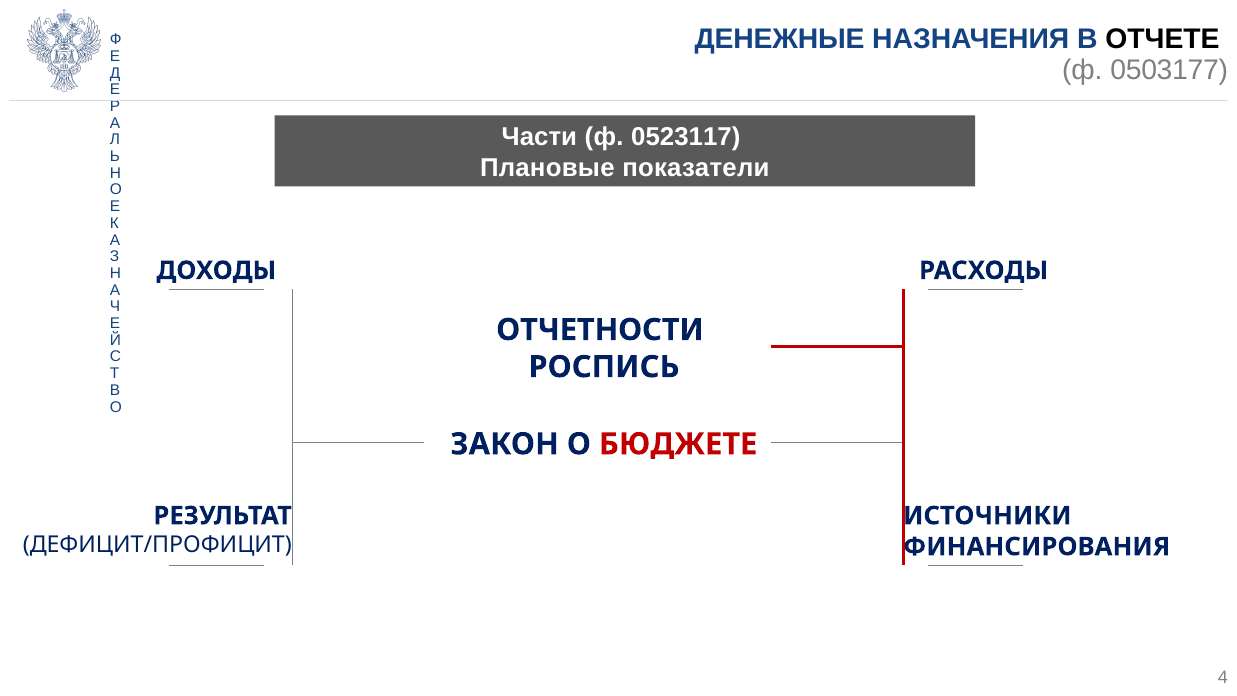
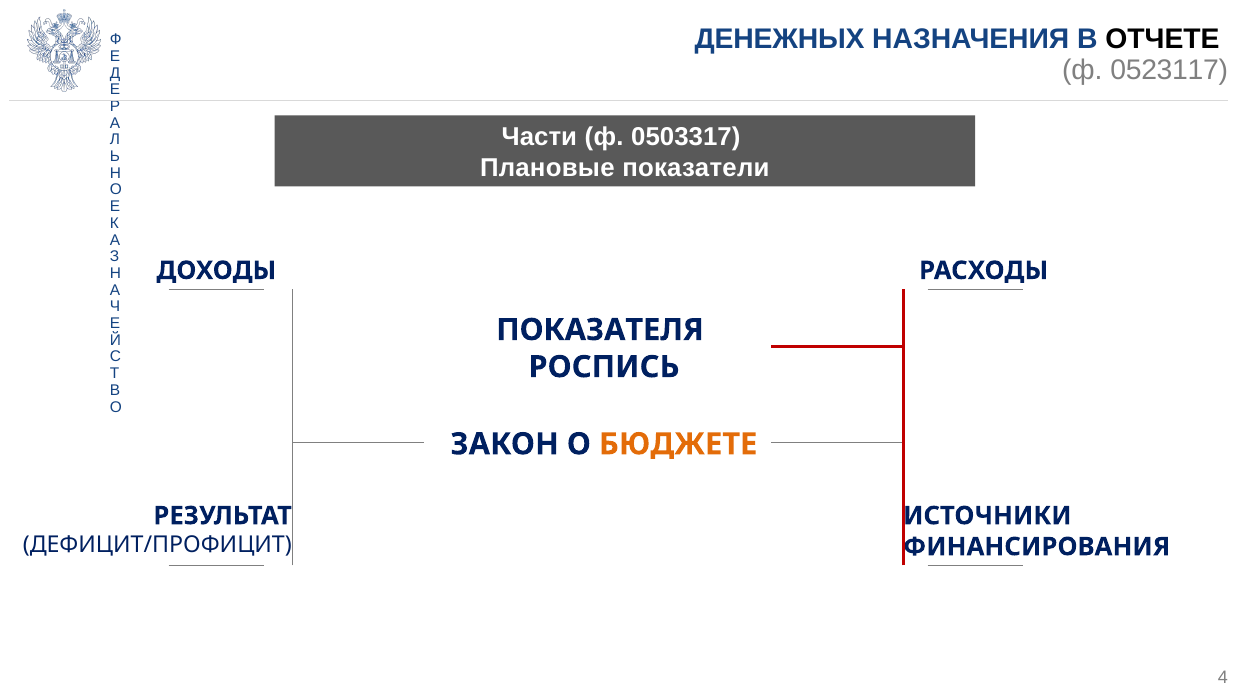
ДЕНЕЖНЫЕ: ДЕНЕЖНЫЕ -> ДЕНЕЖНЫХ
0503177: 0503177 -> 0523117
0523117: 0523117 -> 0503317
ОТЧЕТНОСТИ: ОТЧЕТНОСТИ -> ПОКАЗАТЕЛЯ
БЮДЖЕТЕ colour: red -> orange
